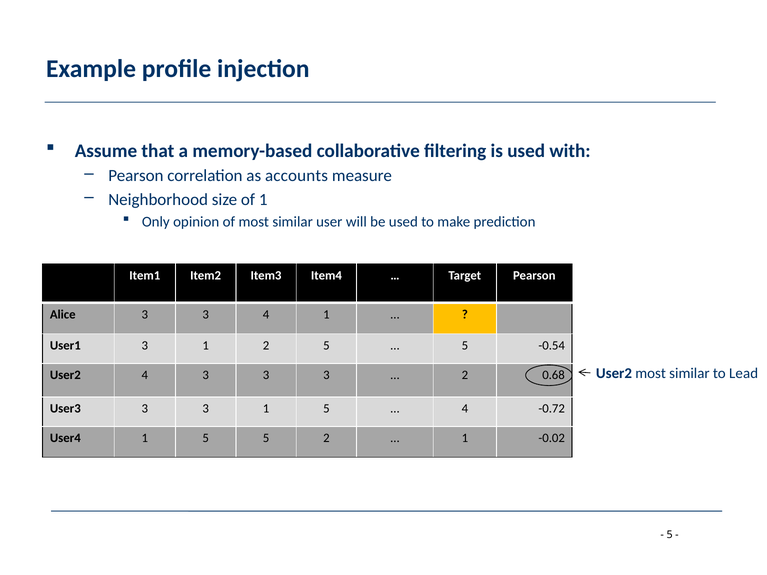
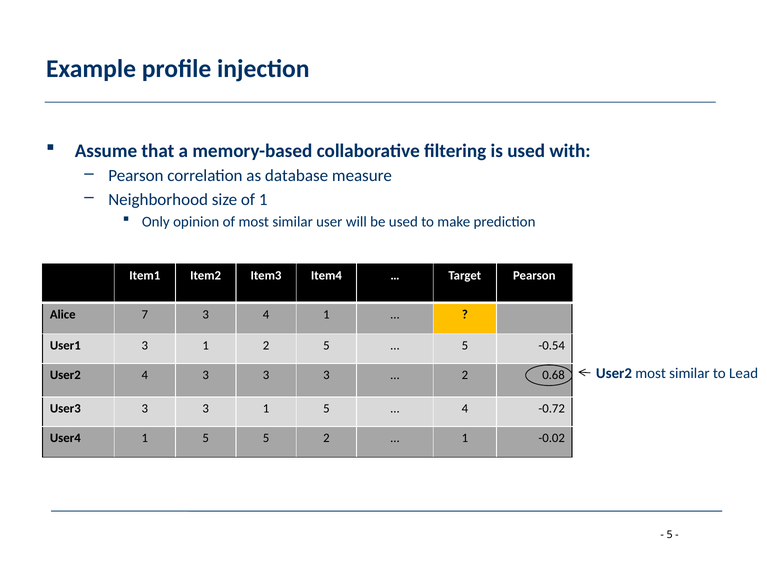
accounts: accounts -> database
Alice 3: 3 -> 7
